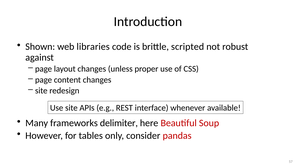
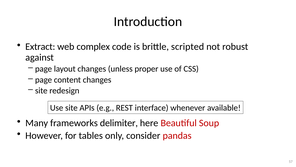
Shown: Shown -> Extract
libraries: libraries -> complex
